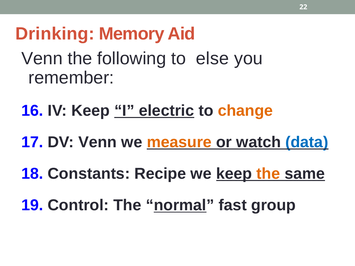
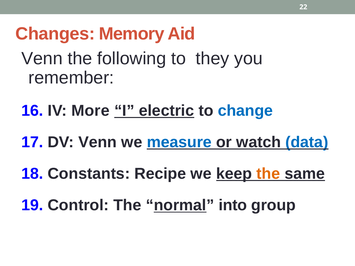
Drinking: Drinking -> Changes
else: else -> they
IV Keep: Keep -> More
change colour: orange -> blue
measure colour: orange -> blue
fast: fast -> into
